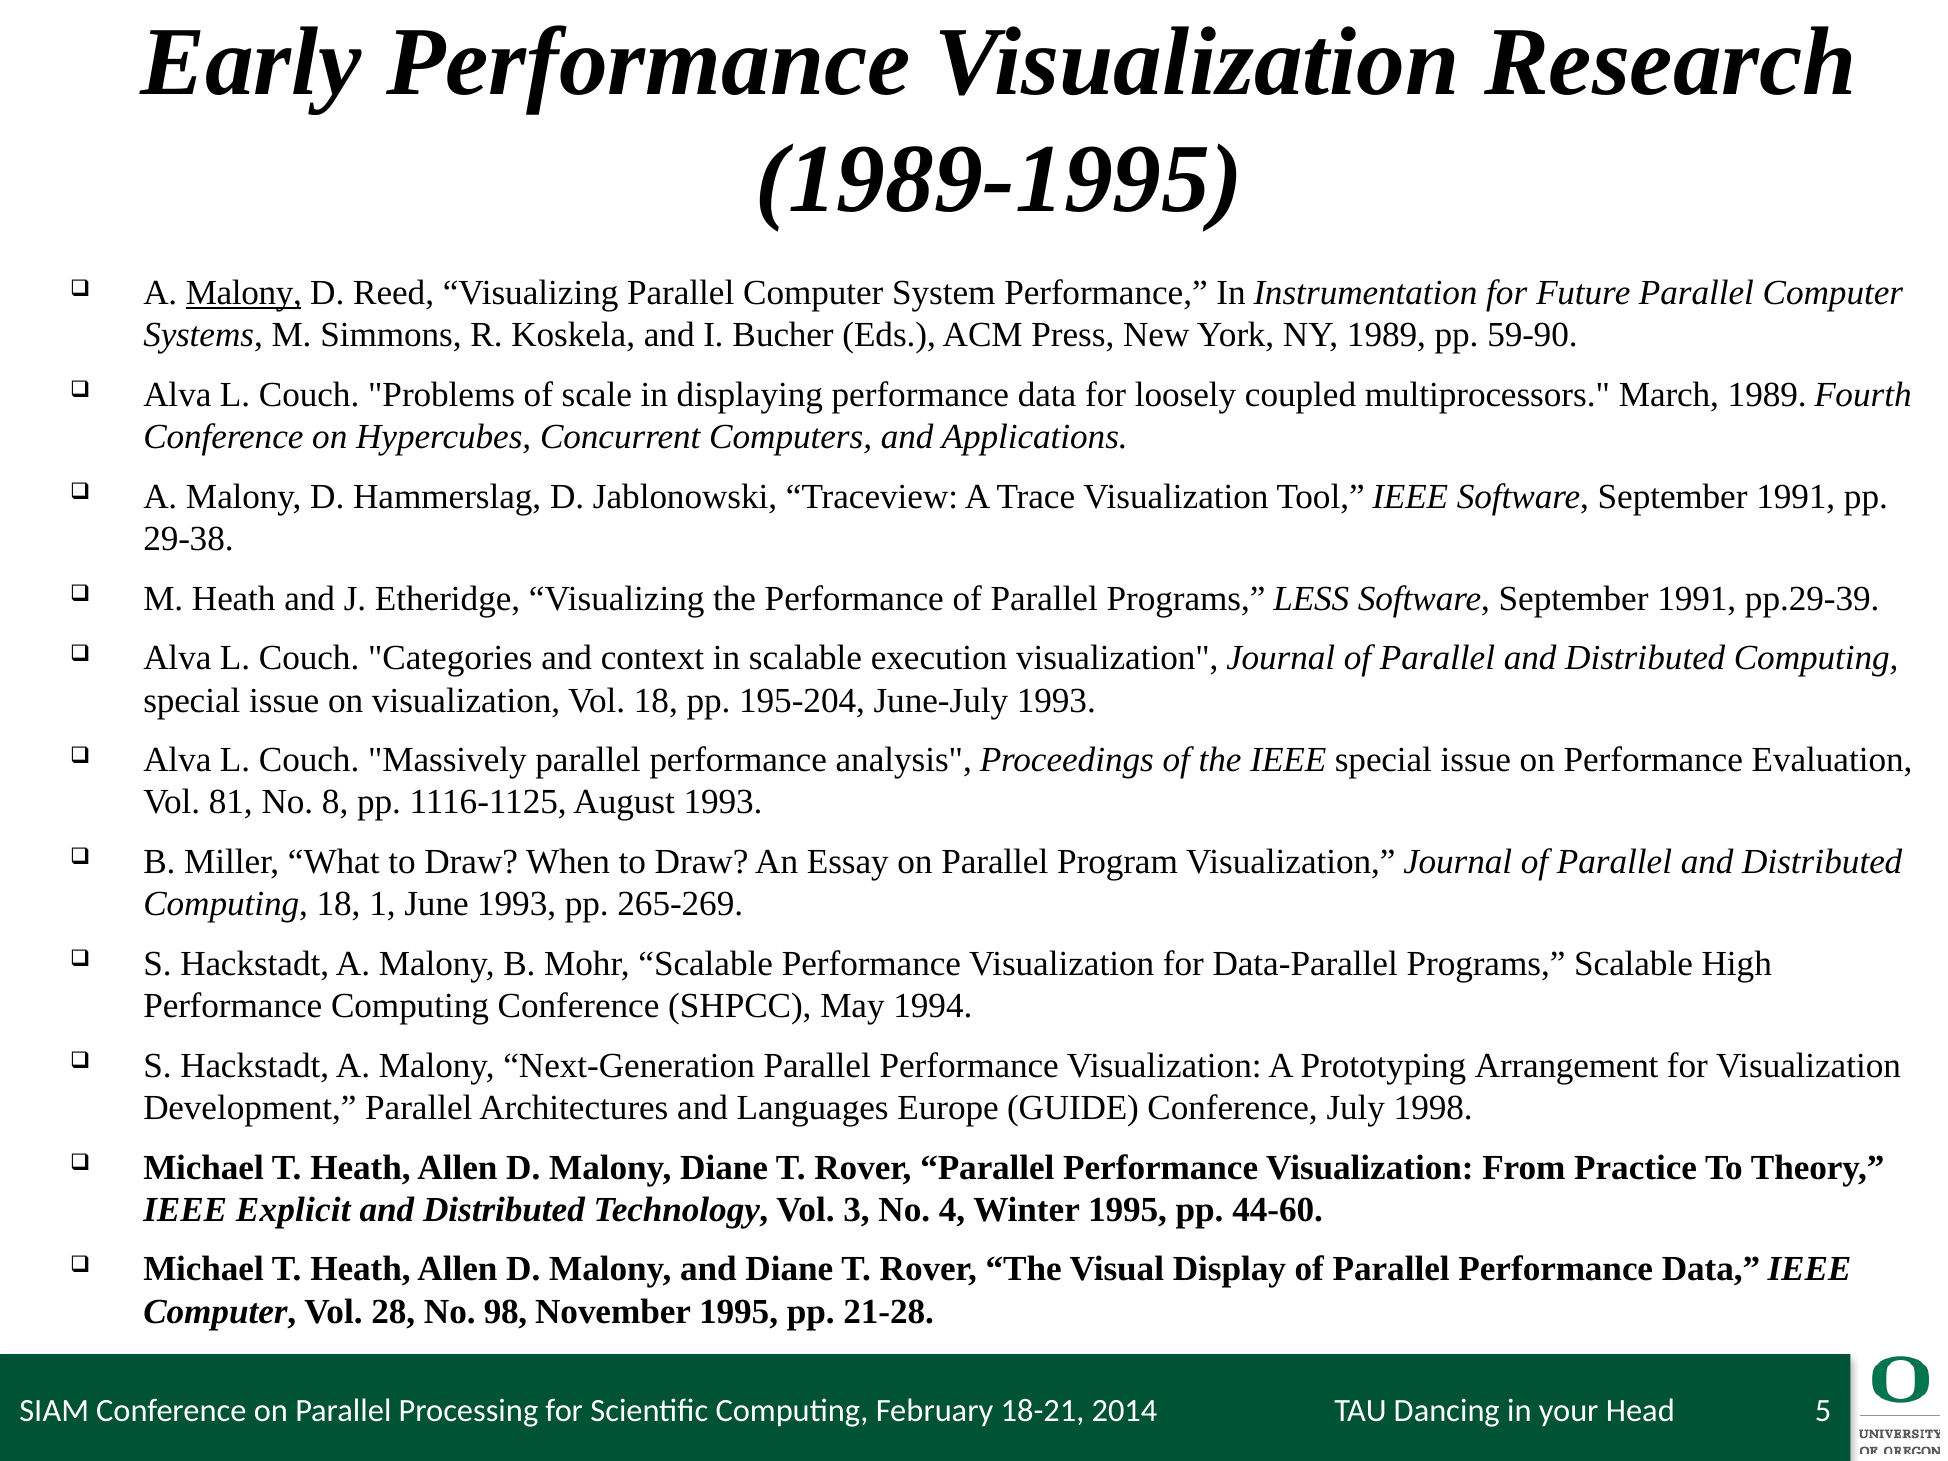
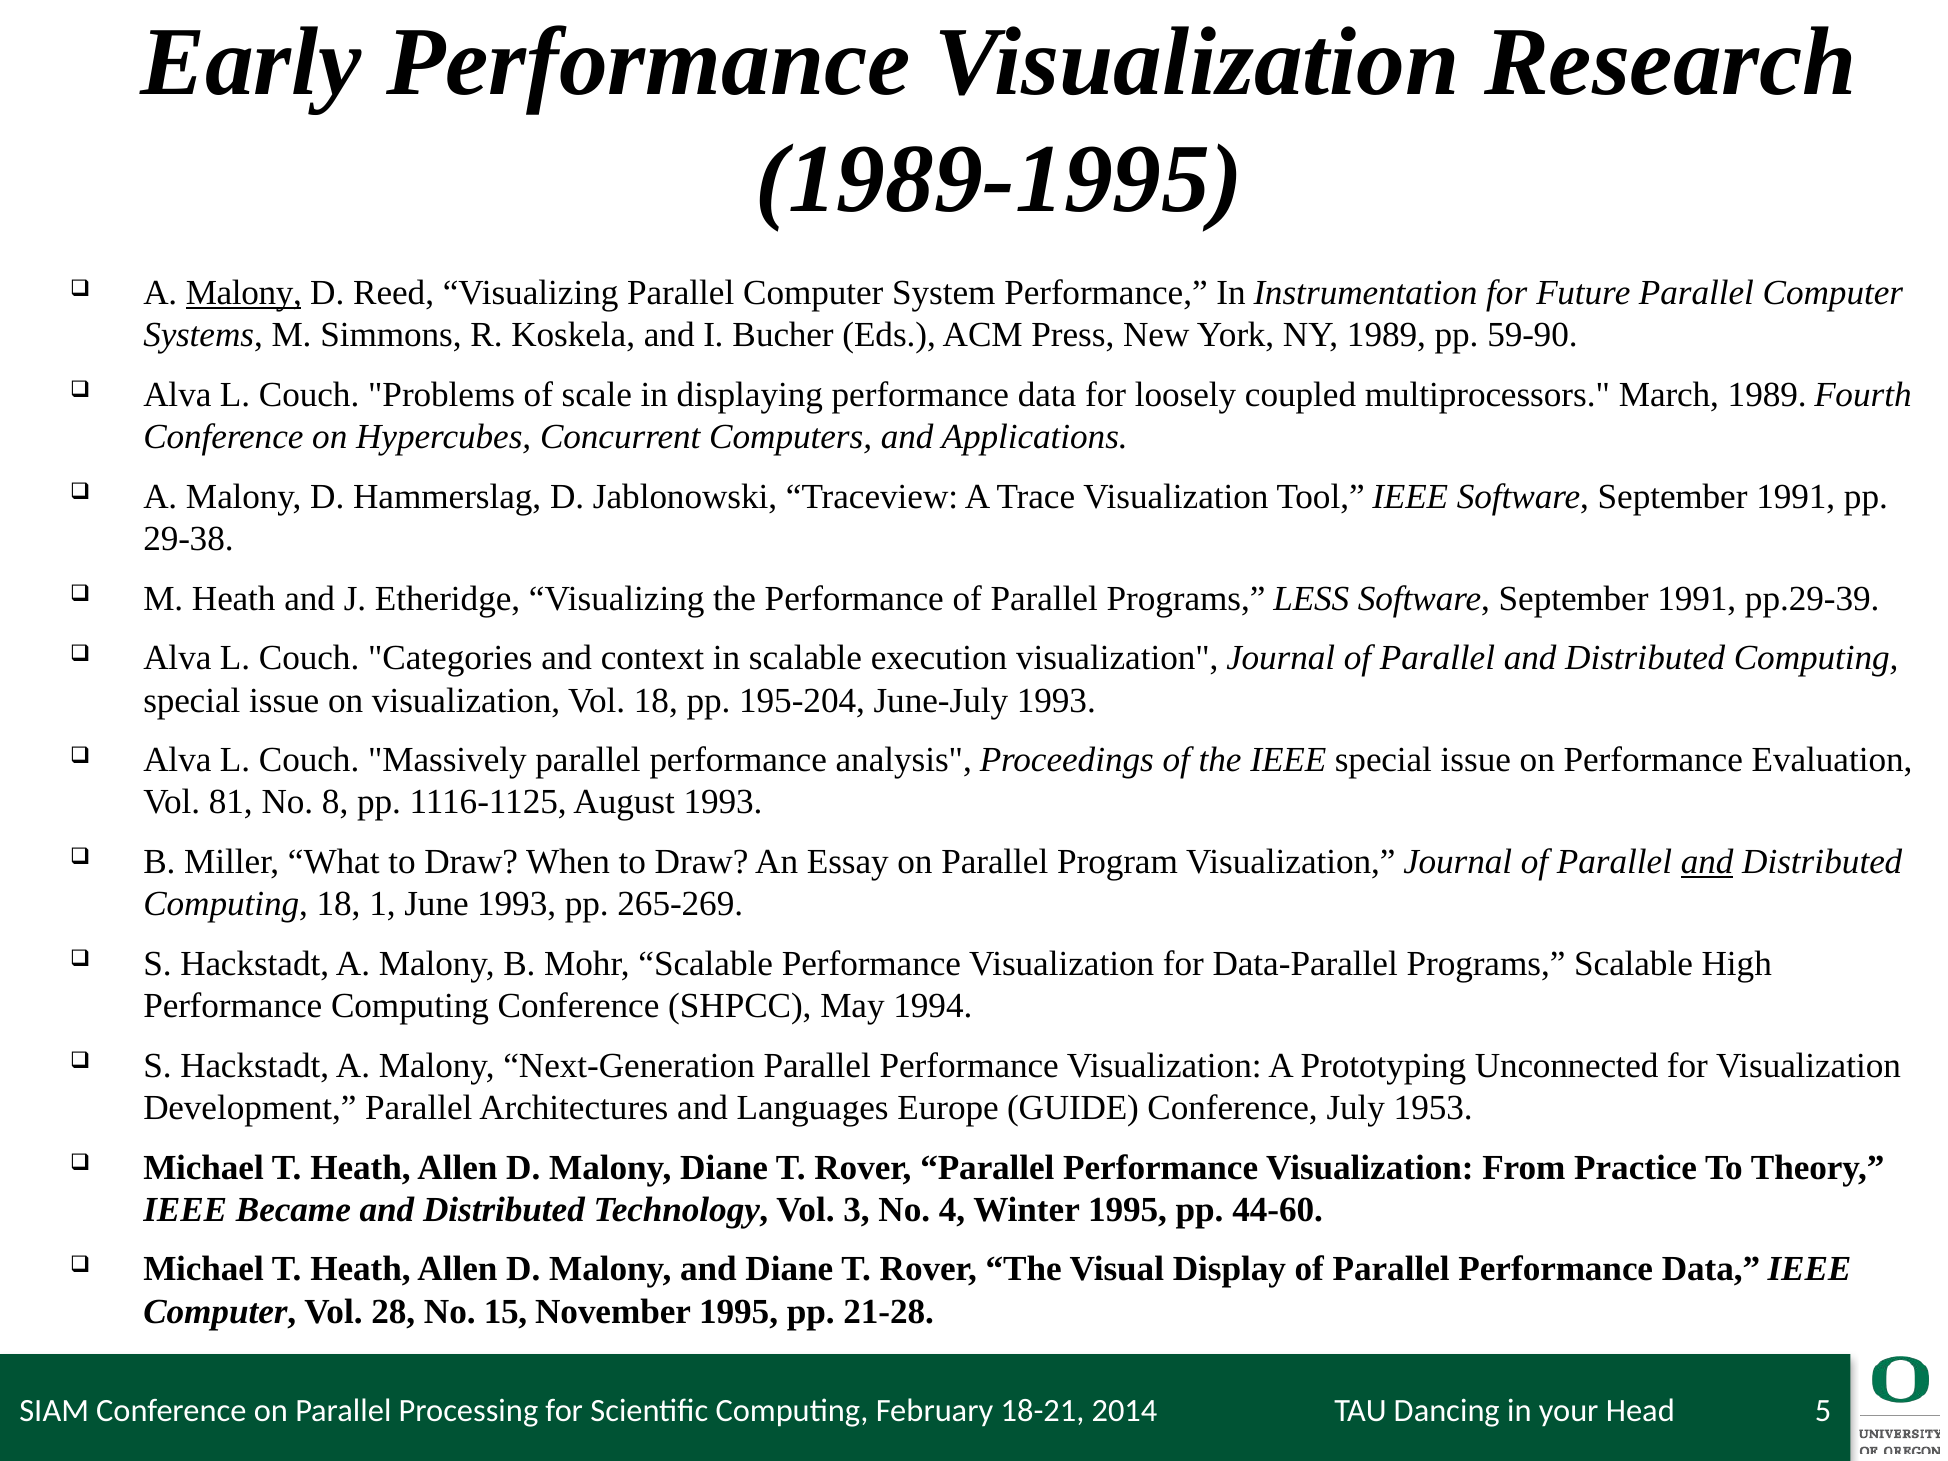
and at (1707, 862) underline: none -> present
Arrangement: Arrangement -> Unconnected
1998: 1998 -> 1953
Explicit: Explicit -> Became
98: 98 -> 15
